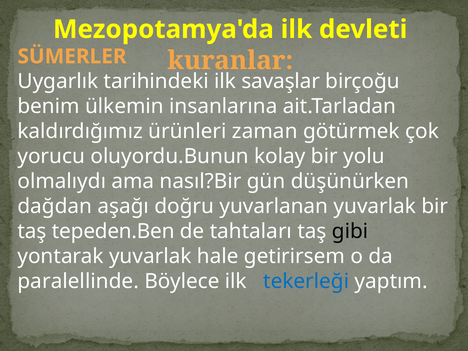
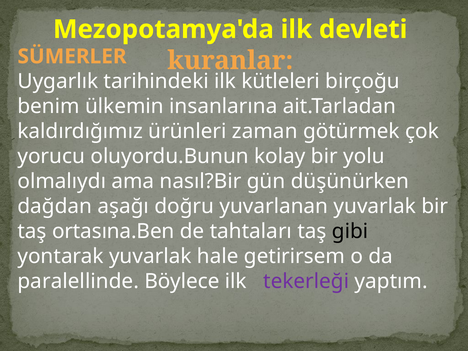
savaşlar: savaşlar -> kütleleri
tepeden.Ben: tepeden.Ben -> ortasına.Ben
tekerleği colour: blue -> purple
